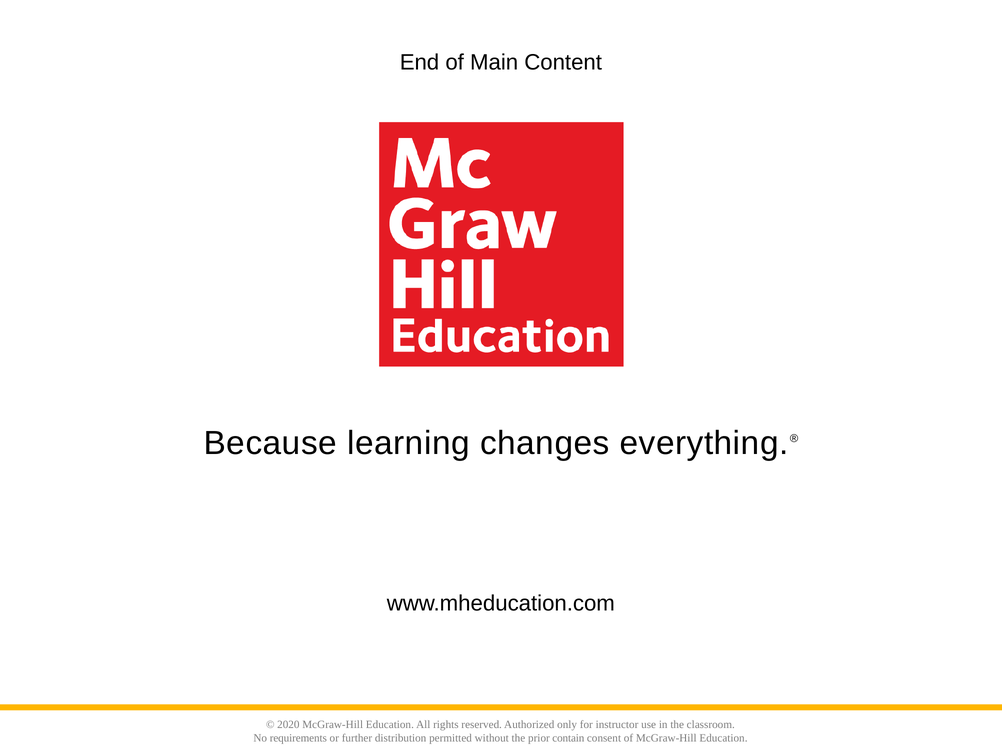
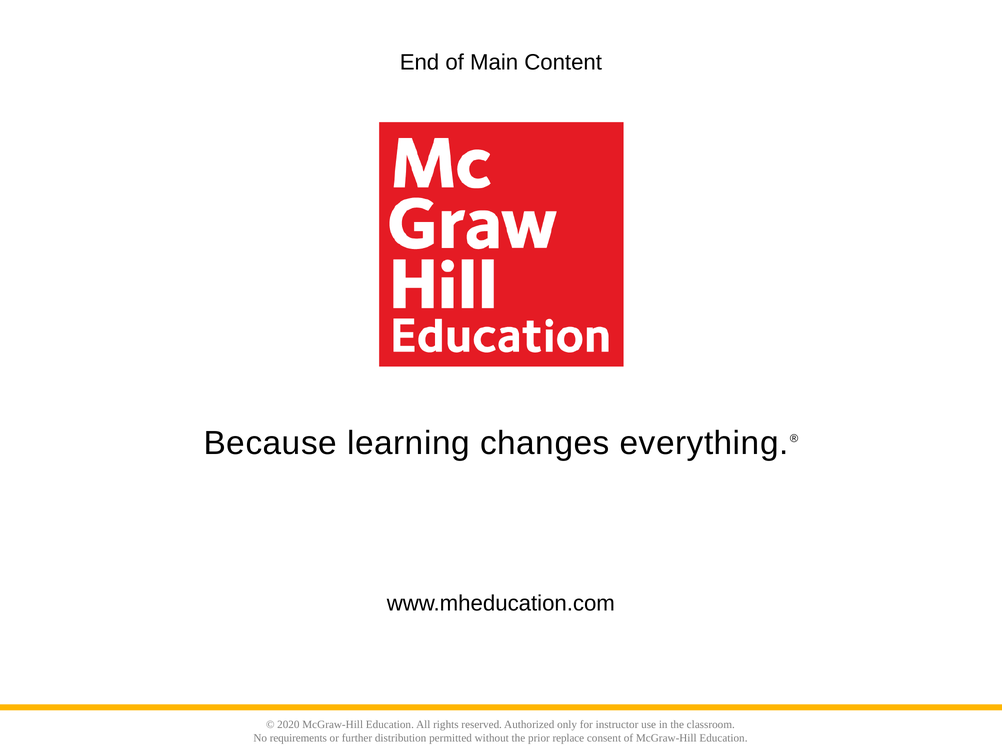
contain: contain -> replace
